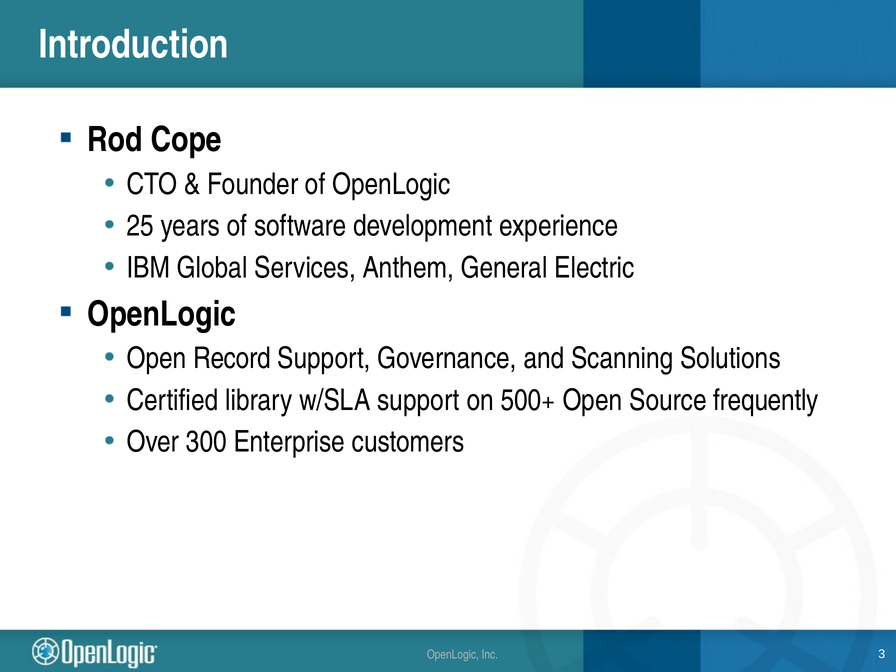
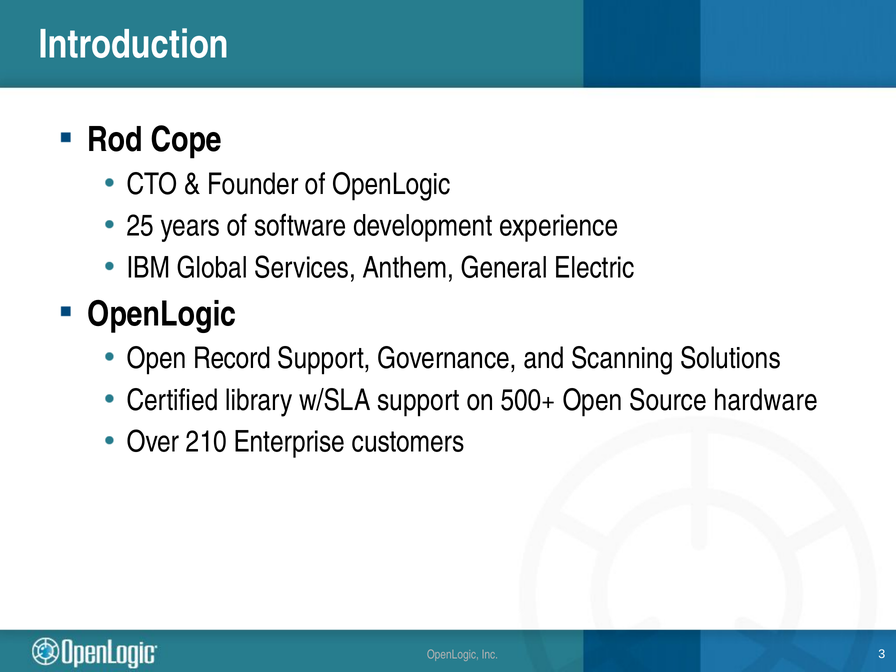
frequently: frequently -> hardware
300: 300 -> 210
